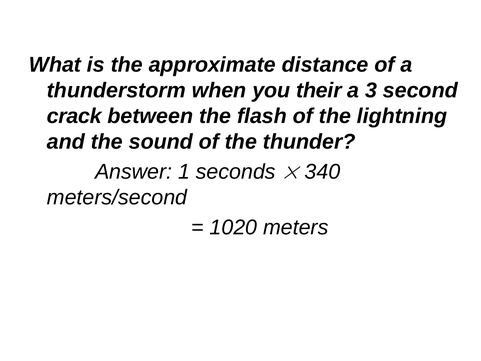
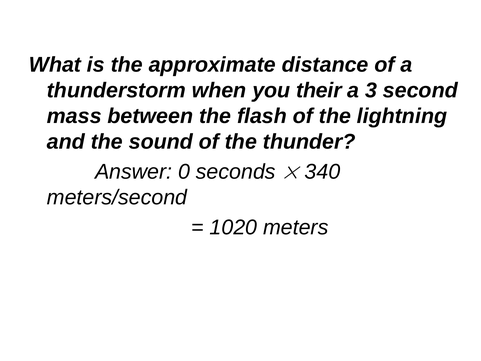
crack: crack -> mass
1: 1 -> 0
